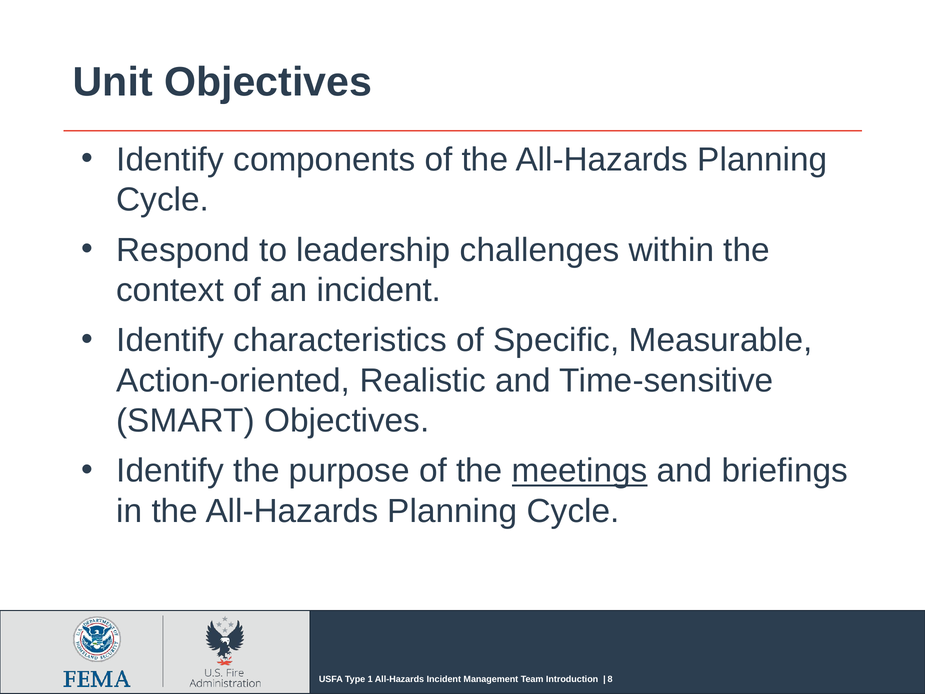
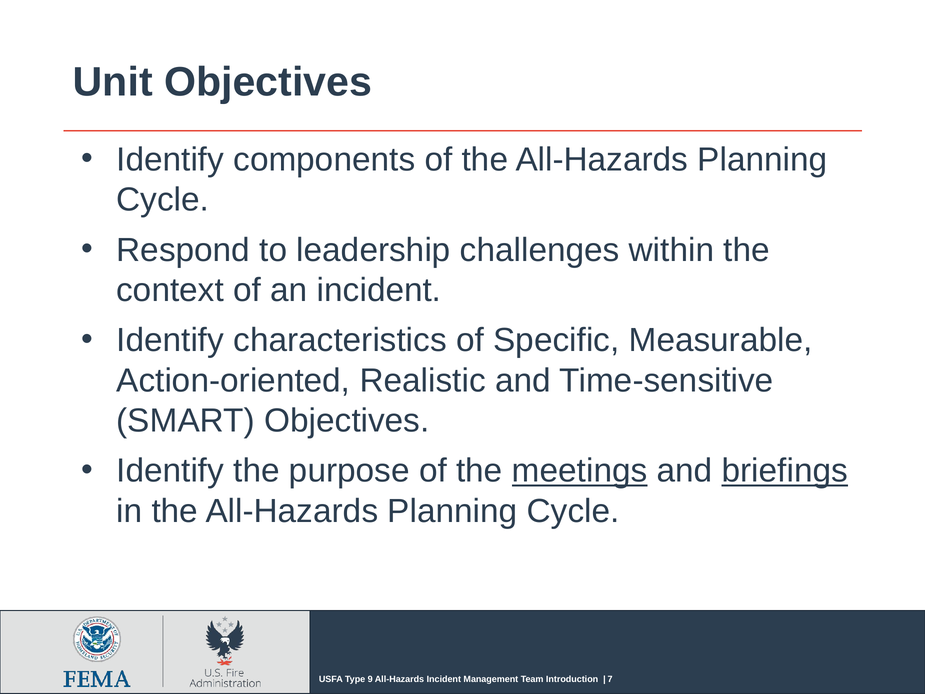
briefings underline: none -> present
1: 1 -> 9
8: 8 -> 7
